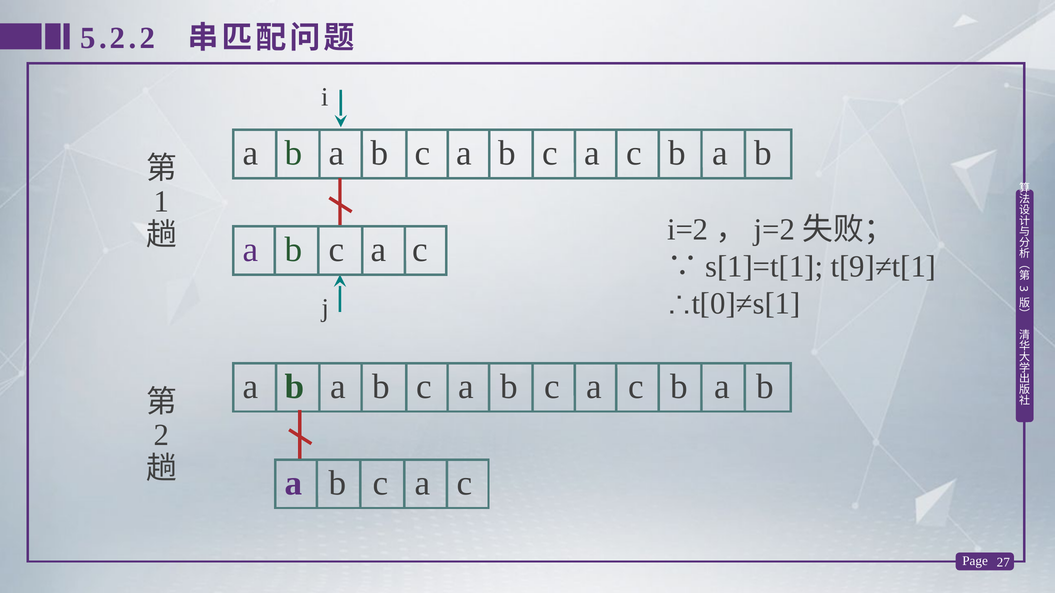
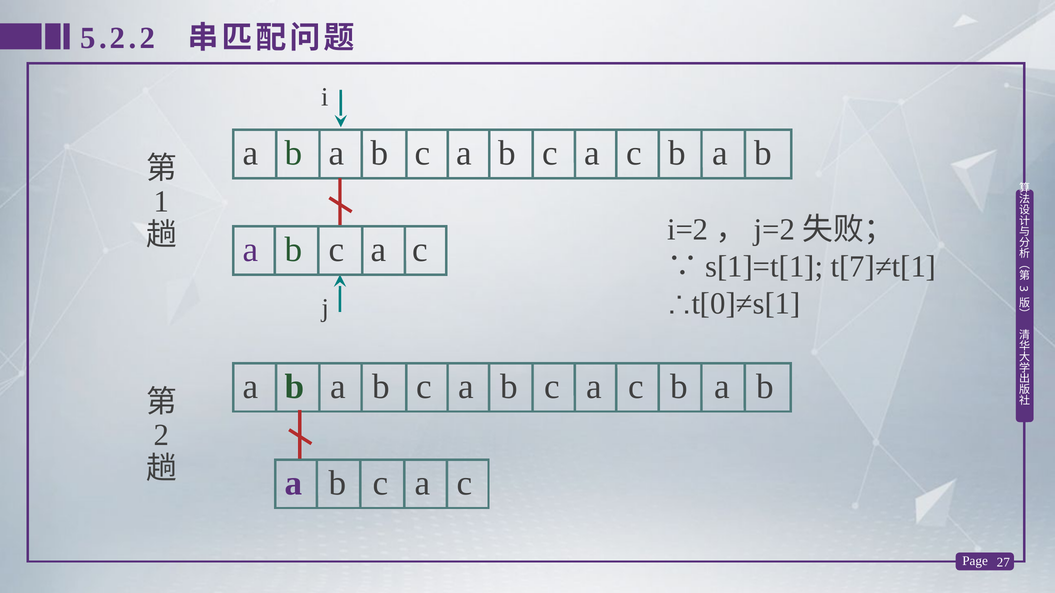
t[9]≠t[1: t[9]≠t[1 -> t[7]≠t[1
